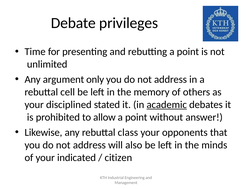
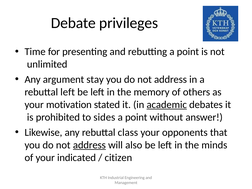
only: only -> stay
rebuttal cell: cell -> left
disciplined: disciplined -> motivation
allow: allow -> sides
address at (89, 145) underline: none -> present
